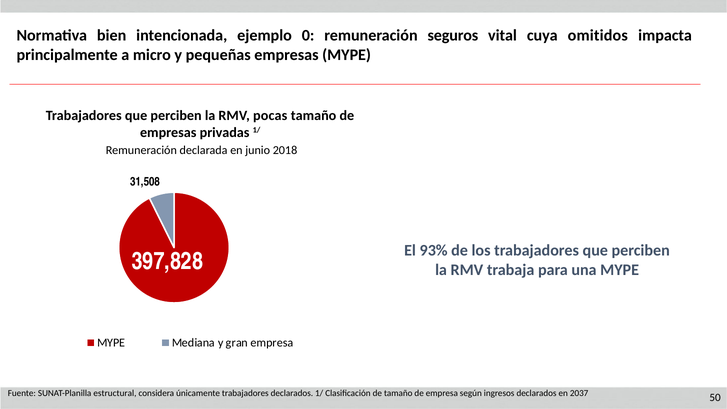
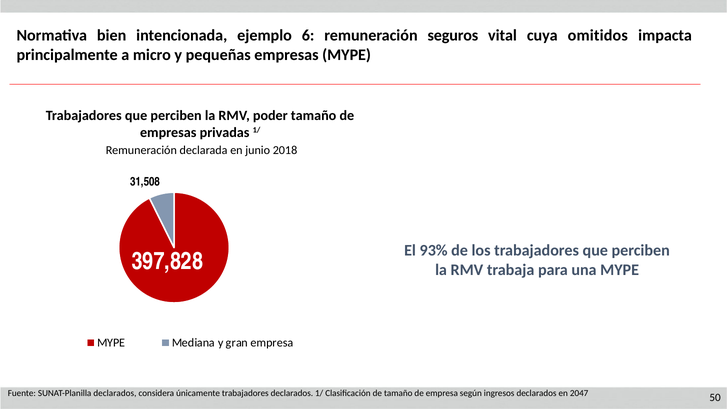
0: 0 -> 6
pocas: pocas -> poder
SUNAT-Planilla estructural: estructural -> declarados
2037: 2037 -> 2047
